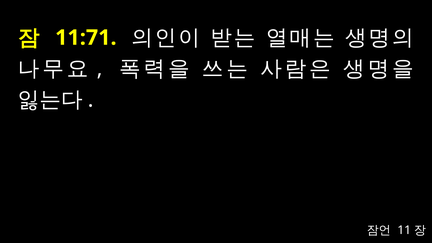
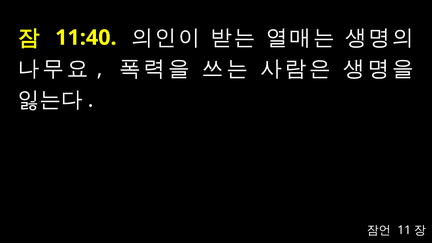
11:71: 11:71 -> 11:40
